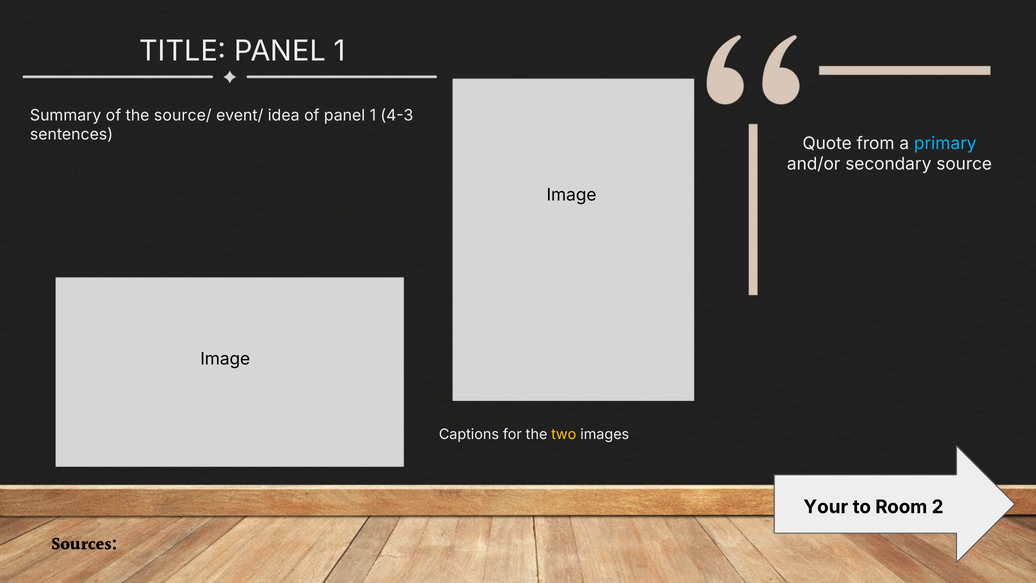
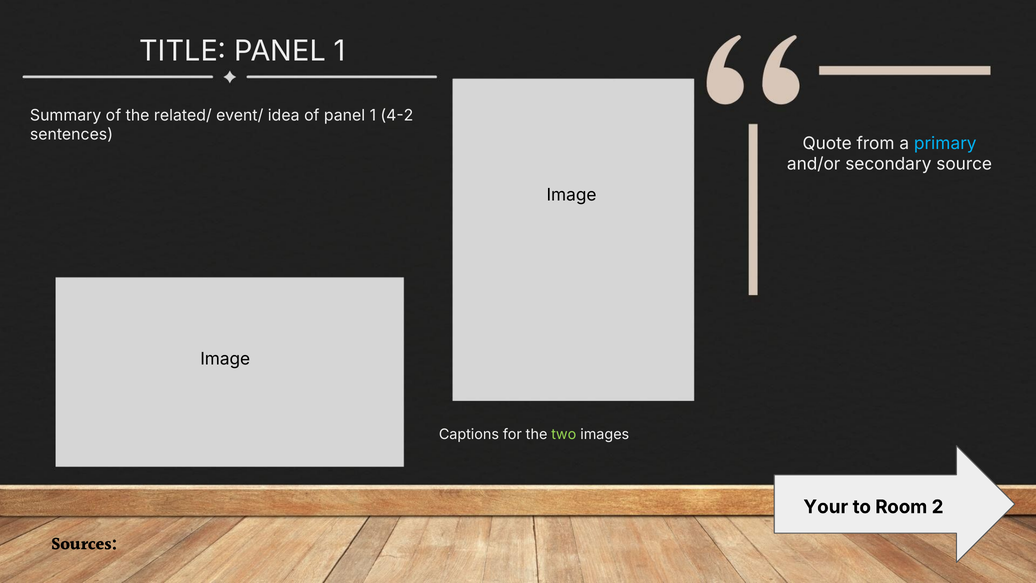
source/: source/ -> related/
4-3: 4-3 -> 4-2
two colour: yellow -> light green
